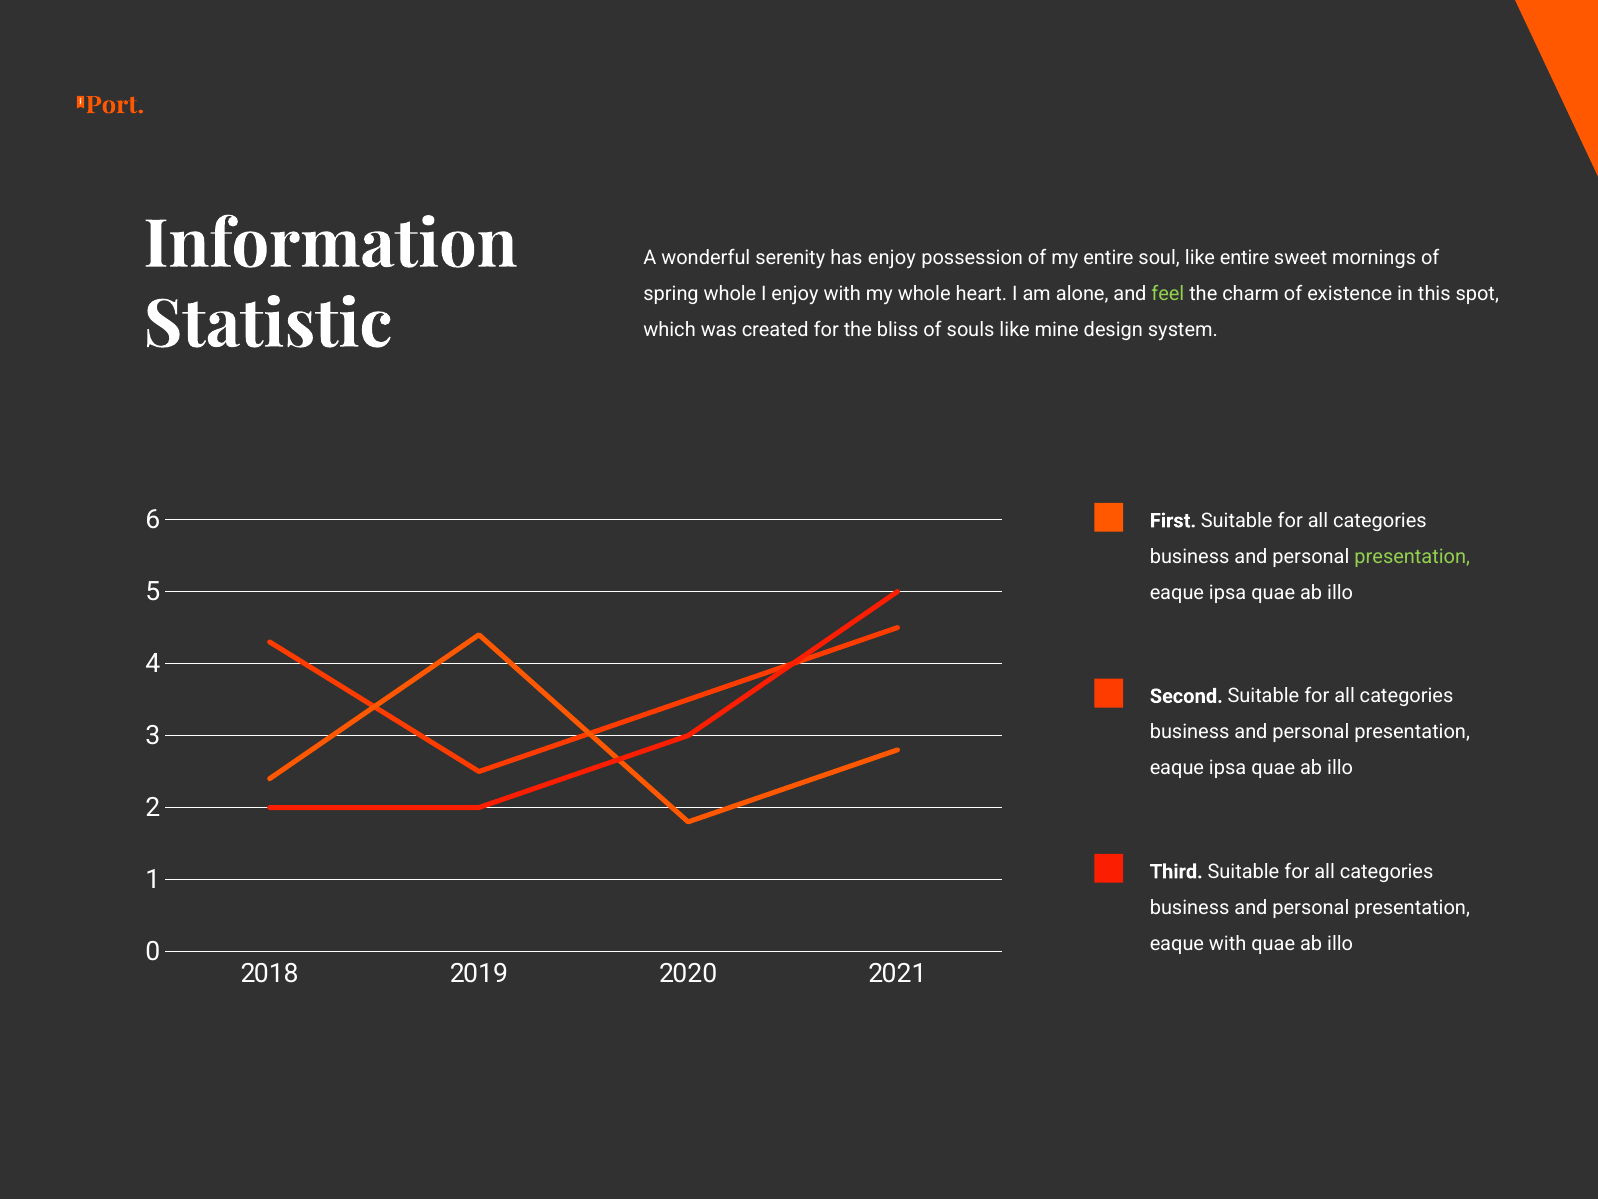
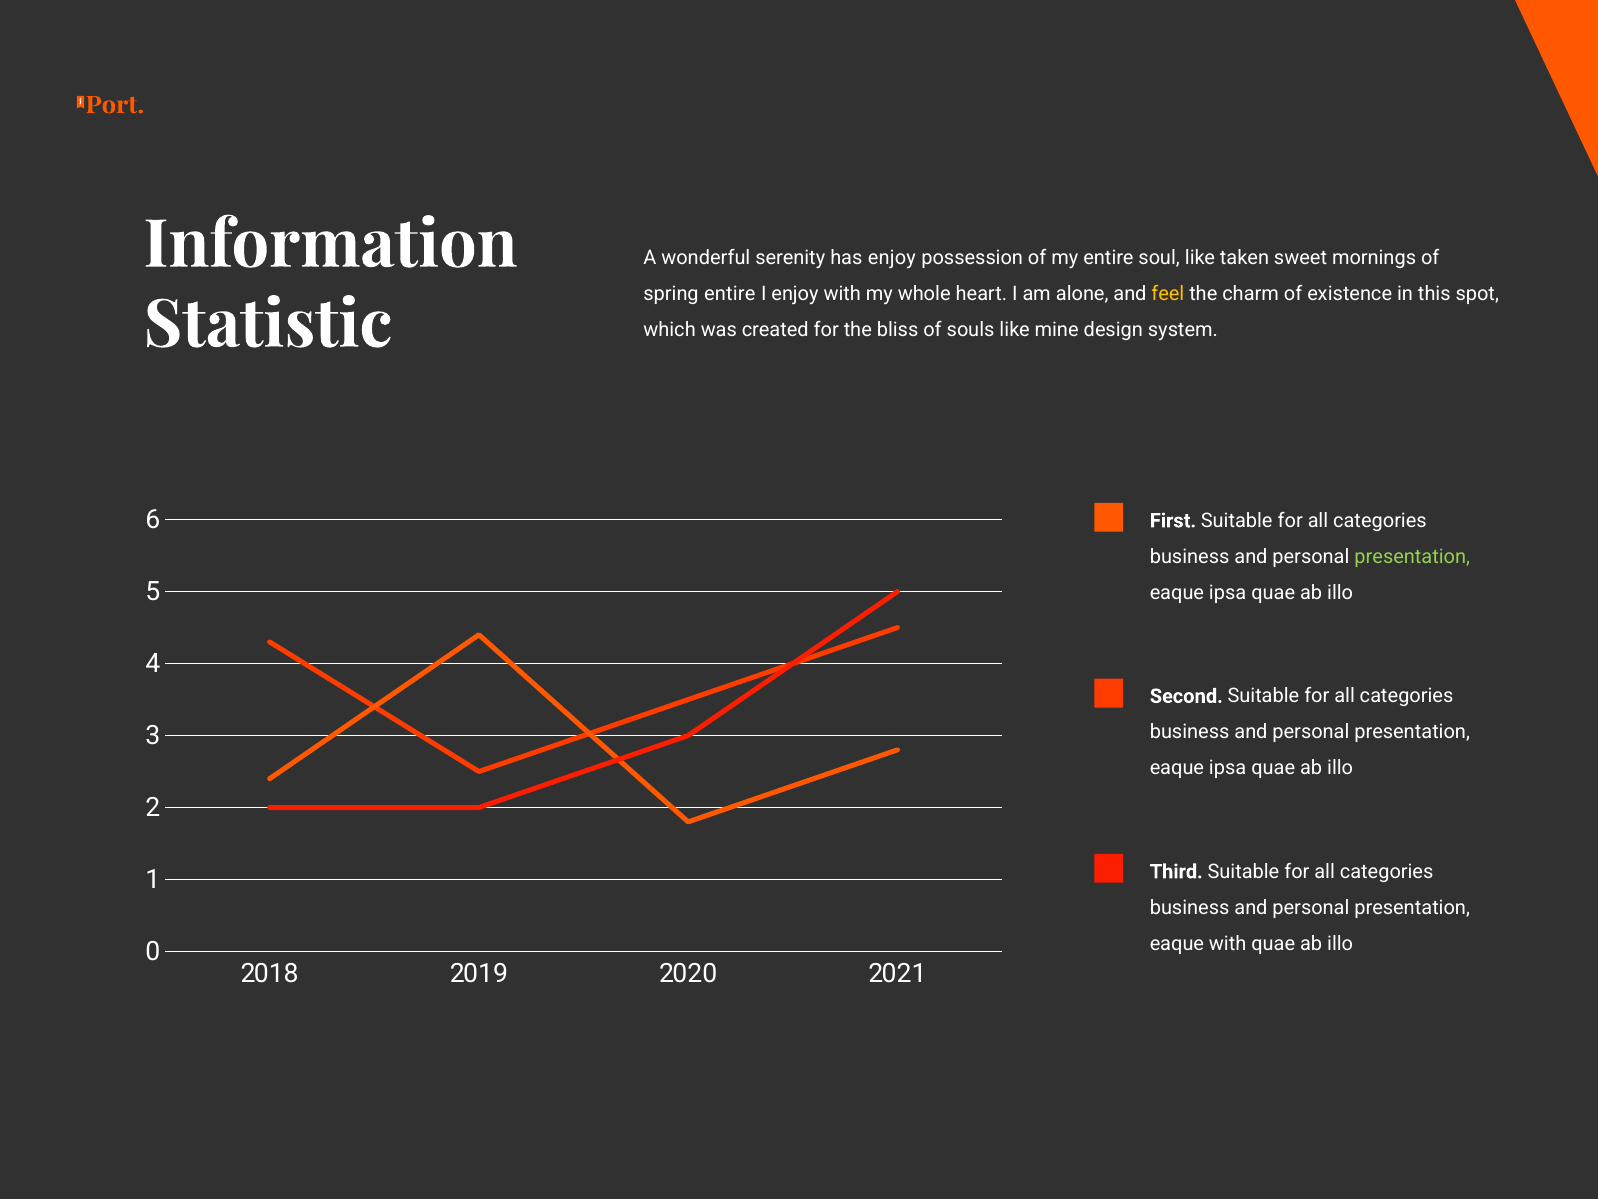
like entire: entire -> taken
spring whole: whole -> entire
feel colour: light green -> yellow
